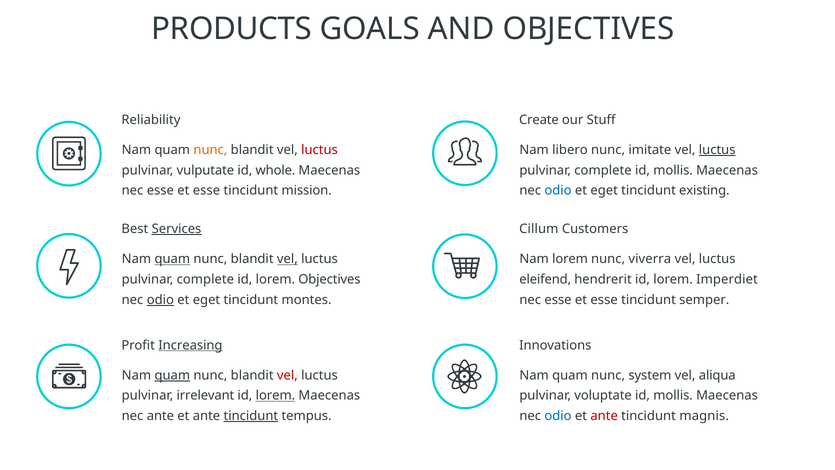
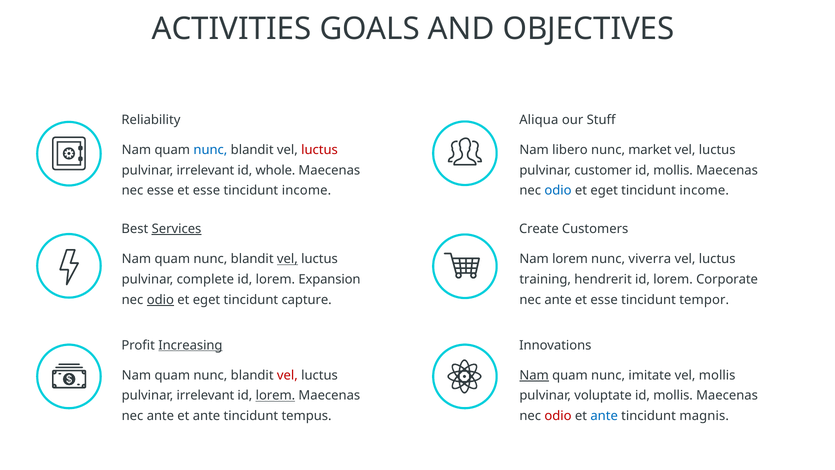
PRODUCTS: PRODUCTS -> ACTIVITIES
Create: Create -> Aliqua
nunc at (210, 150) colour: orange -> blue
imitate: imitate -> market
luctus at (717, 150) underline: present -> none
vulputate at (205, 170): vulputate -> irrelevant
complete at (603, 170): complete -> customer
mission at (307, 190): mission -> income
existing at (704, 190): existing -> income
Cillum: Cillum -> Create
quam at (172, 259) underline: present -> none
lorem Objectives: Objectives -> Expansion
eleifend: eleifend -> training
Imperdiet: Imperdiet -> Corporate
montes: montes -> capture
esse at (558, 300): esse -> ante
semper: semper -> tempor
quam at (172, 375) underline: present -> none
Nam at (534, 375) underline: none -> present
system: system -> imitate
vel aliqua: aliqua -> mollis
tincidunt at (251, 416) underline: present -> none
odio at (558, 416) colour: blue -> red
ante at (604, 416) colour: red -> blue
